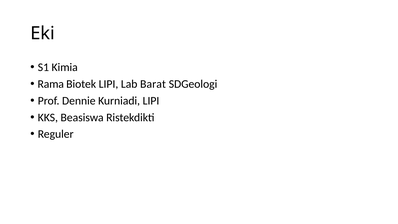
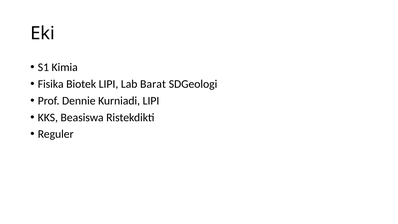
Rama: Rama -> Fisika
